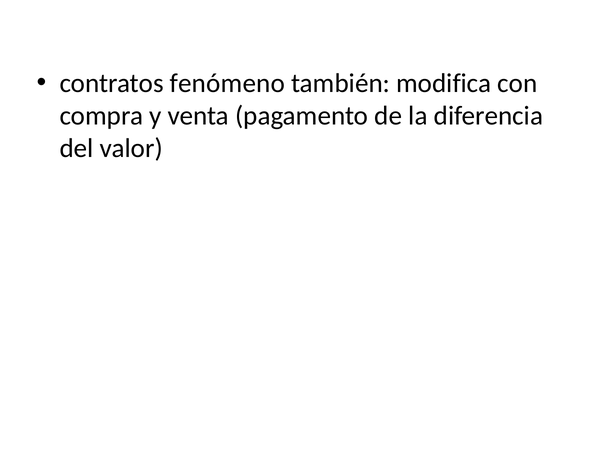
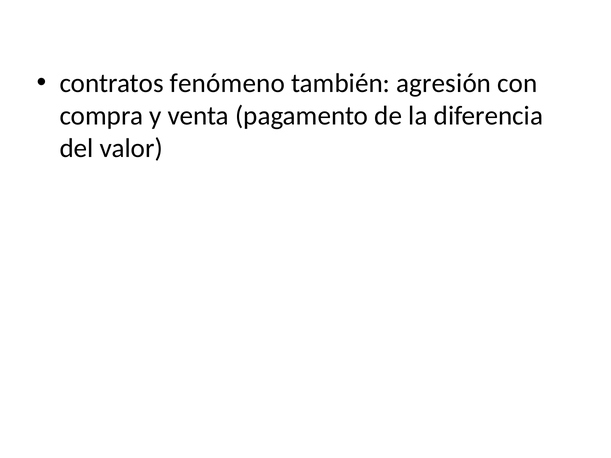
modifica: modifica -> agresión
